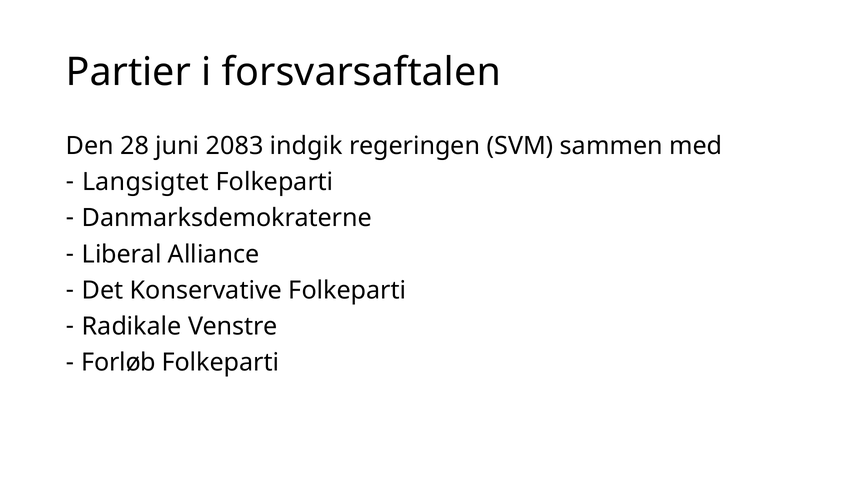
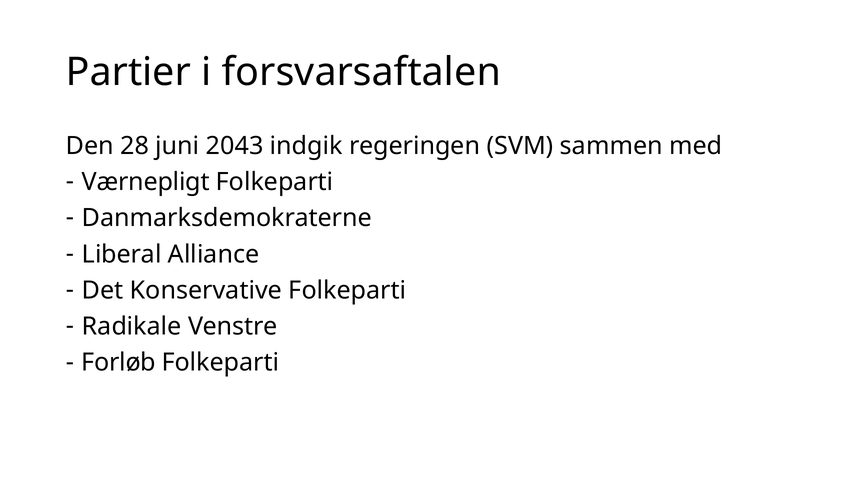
2083: 2083 -> 2043
Langsigtet: Langsigtet -> Værnepligt
